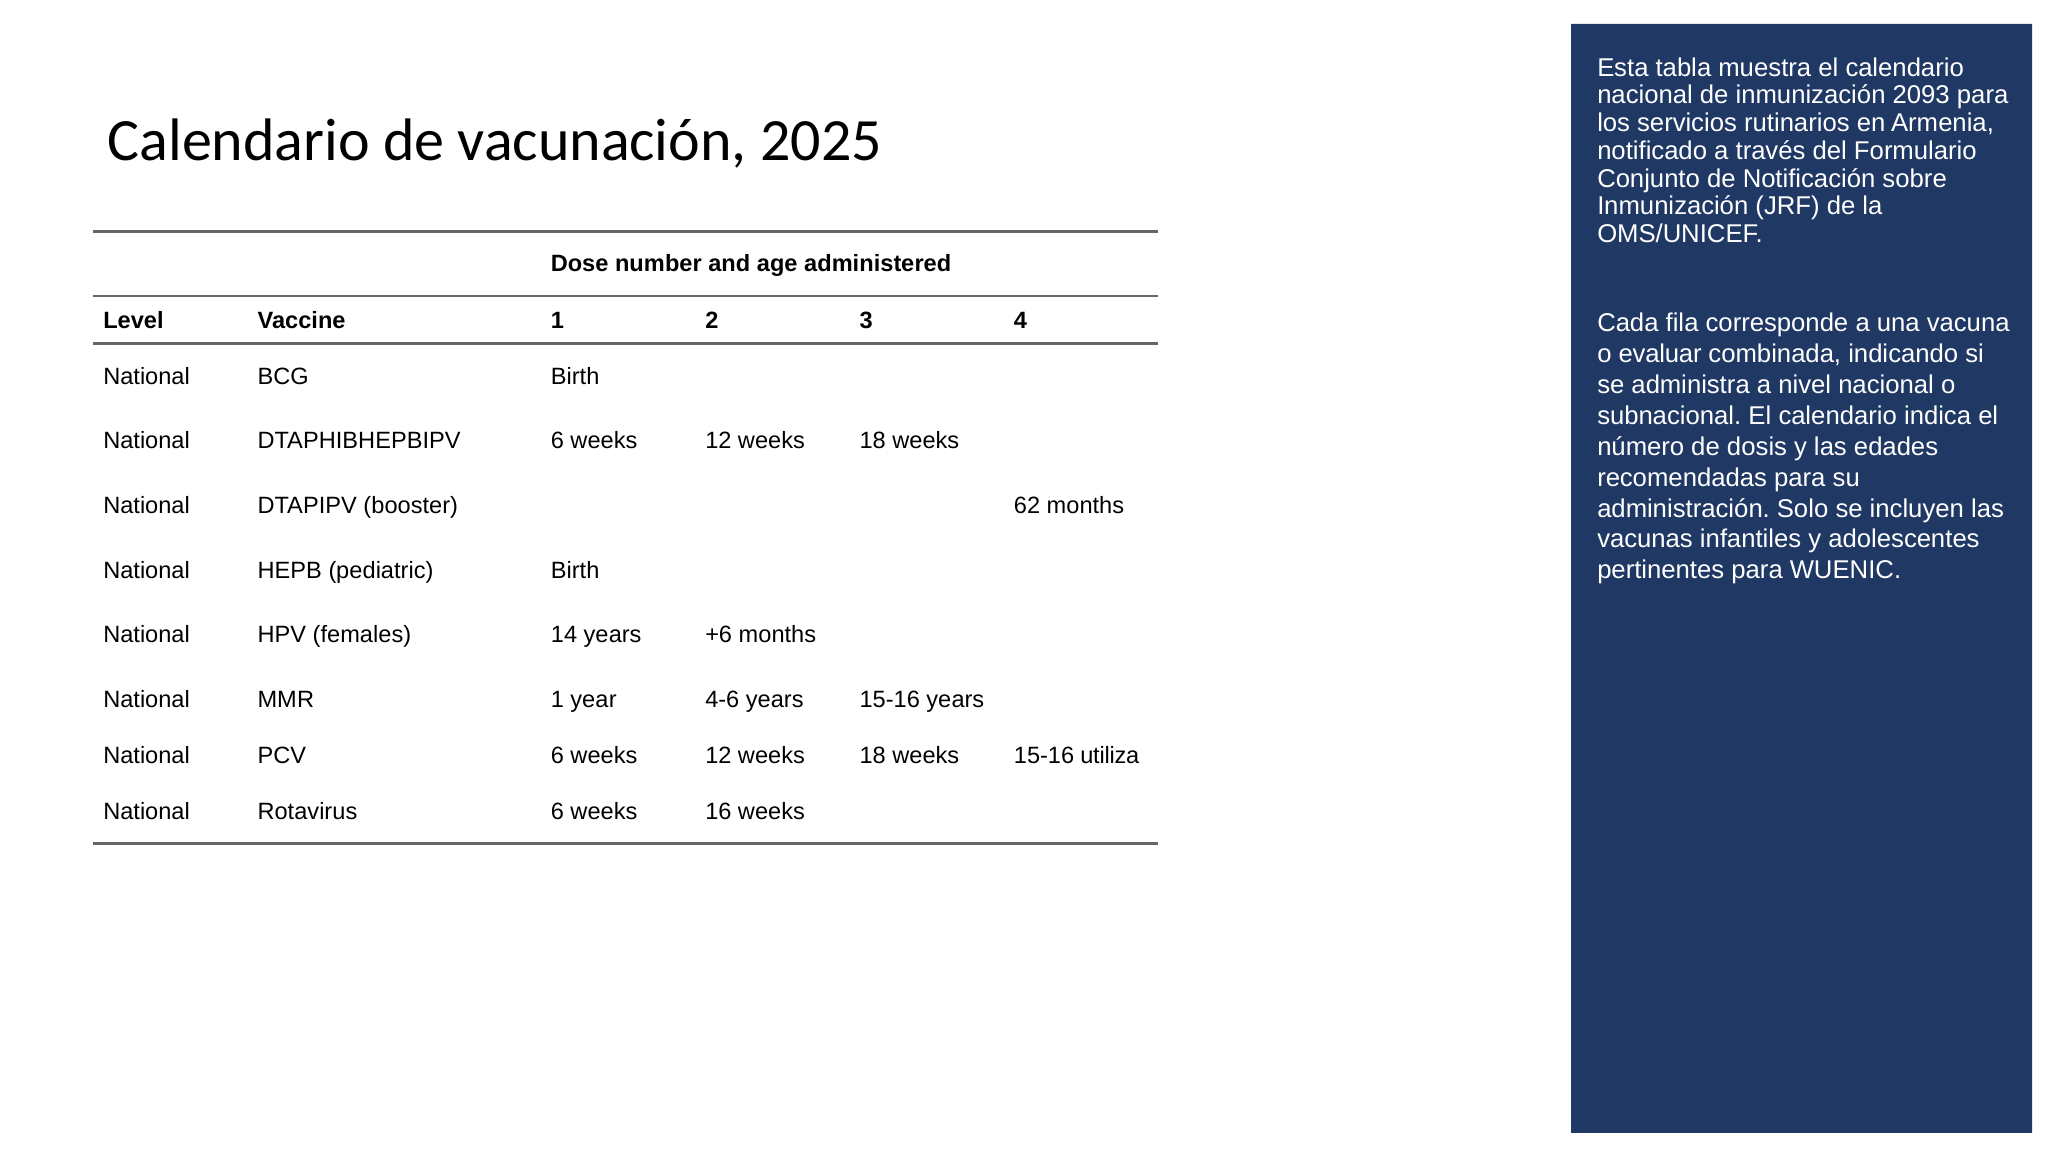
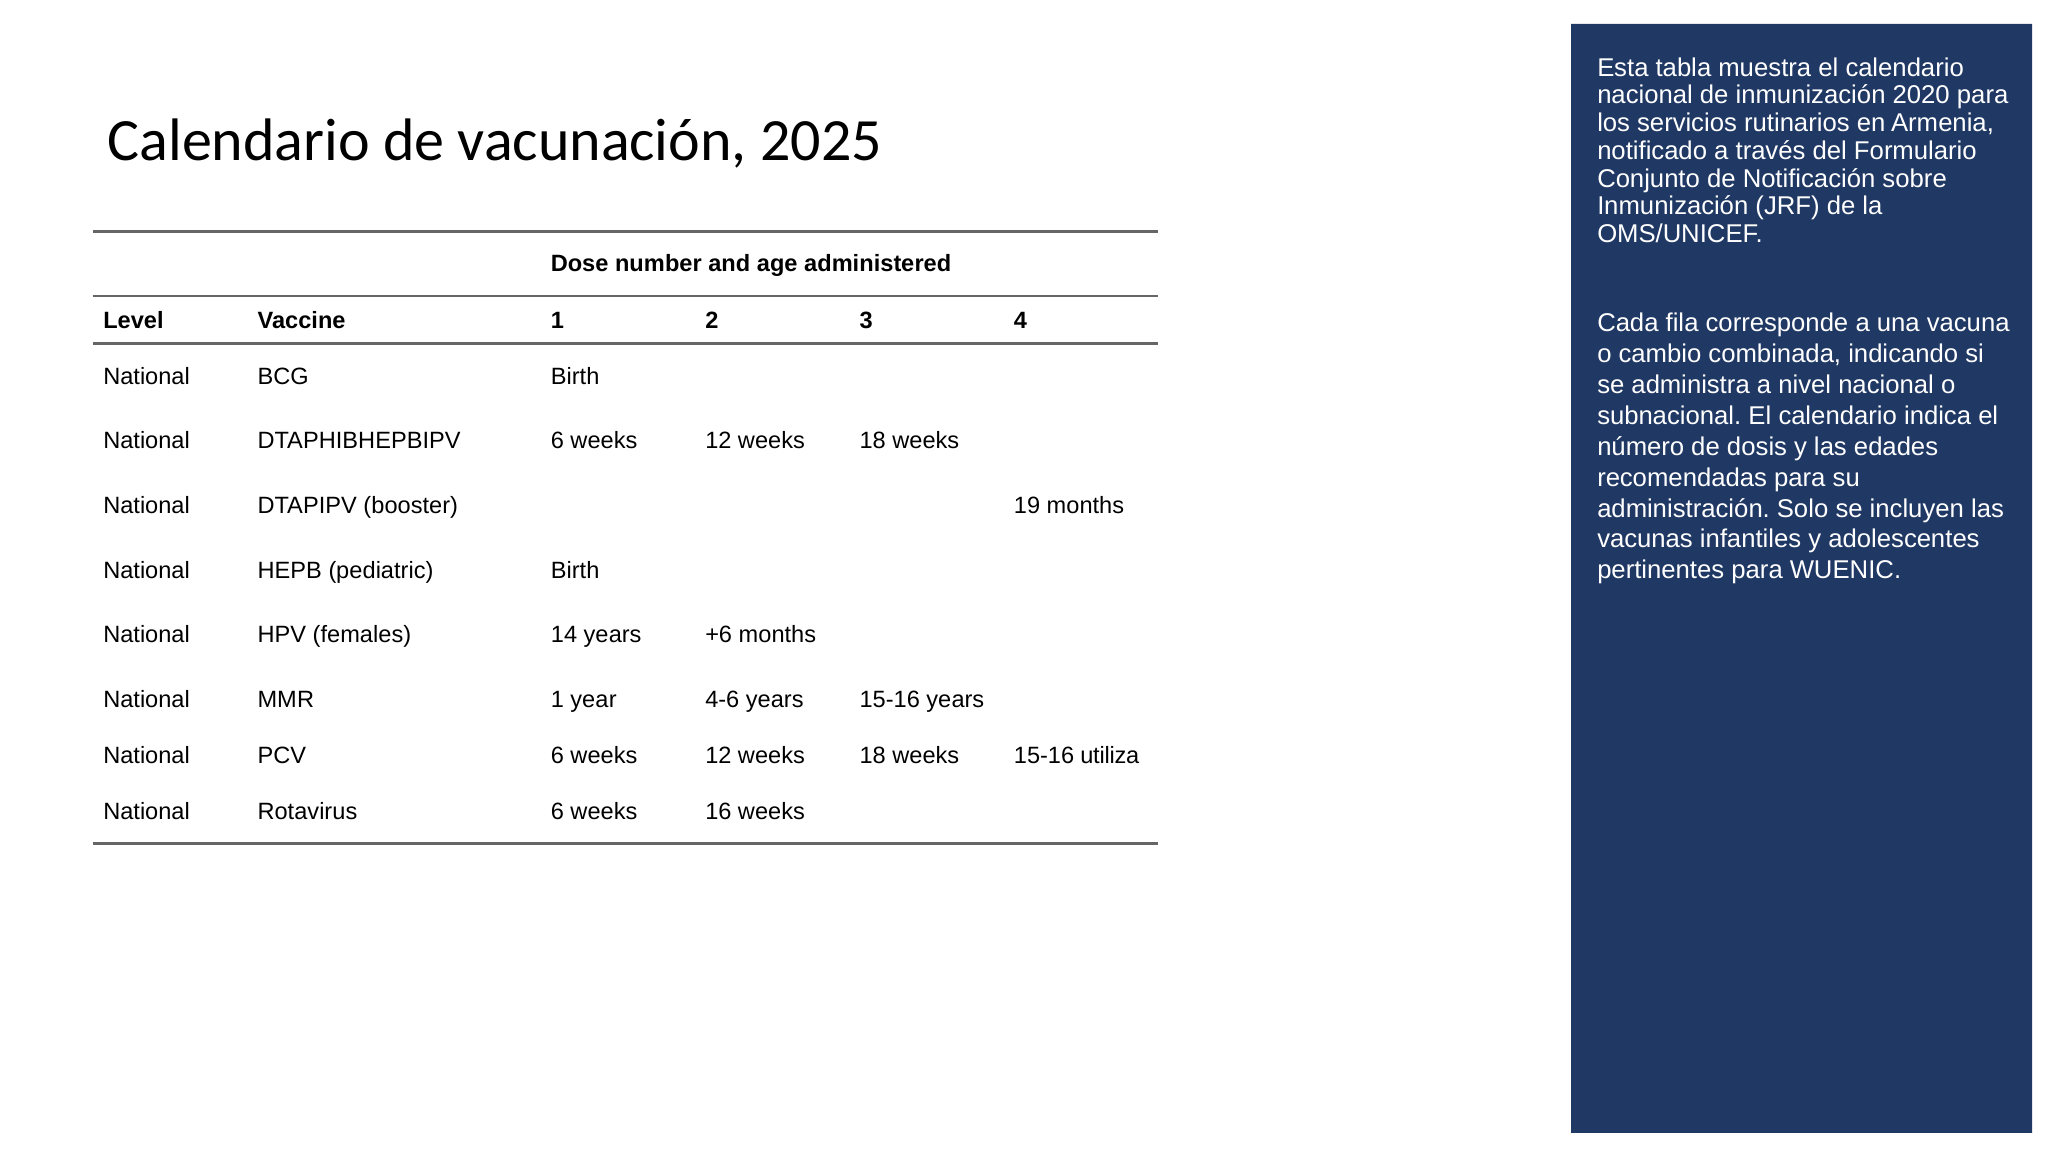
2093: 2093 -> 2020
evaluar: evaluar -> cambio
62: 62 -> 19
